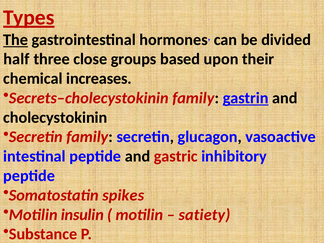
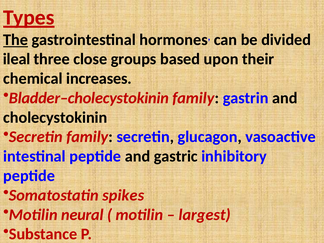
half: half -> ileal
Secrets–cholecystokinin: Secrets–cholecystokinin -> Bladder–cholecystokinin
gastrin underline: present -> none
gastric colour: red -> black
insulin: insulin -> neural
satiety: satiety -> largest
